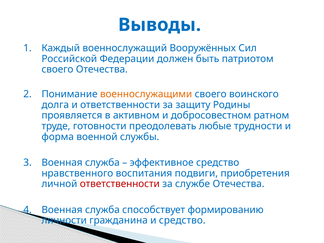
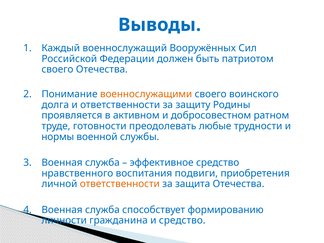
форма: форма -> нормы
ответственности at (120, 184) colour: red -> orange
службе: службе -> защита
